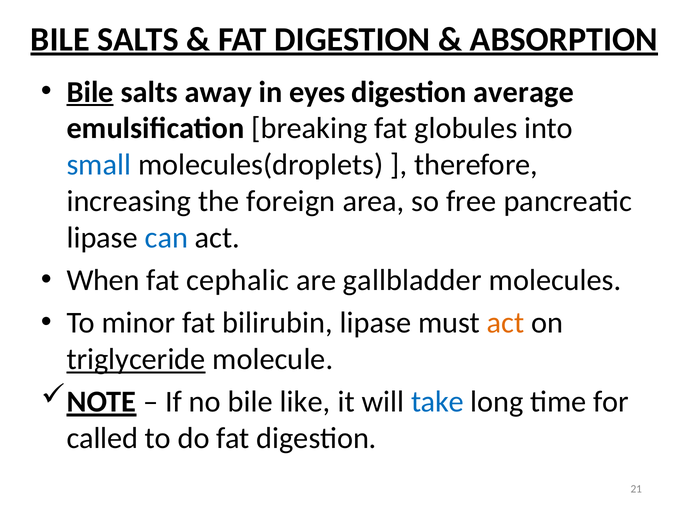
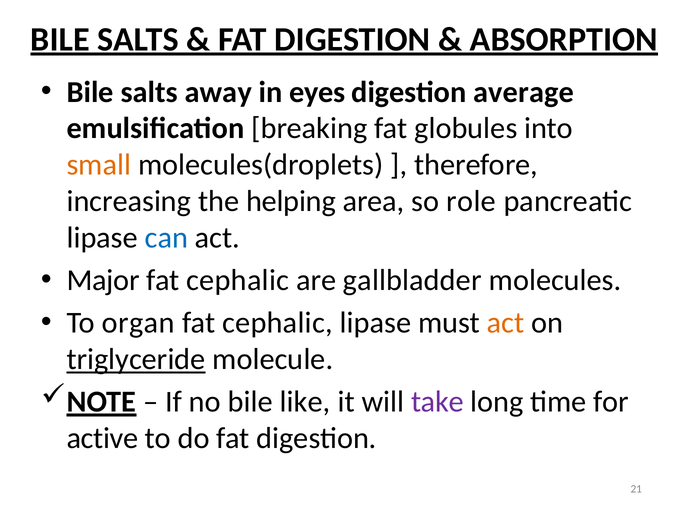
Bile at (90, 92) underline: present -> none
small colour: blue -> orange
foreign: foreign -> helping
free: free -> role
When: When -> Major
minor: minor -> organ
bilirubin at (278, 323): bilirubin -> cephalic
take colour: blue -> purple
called: called -> active
